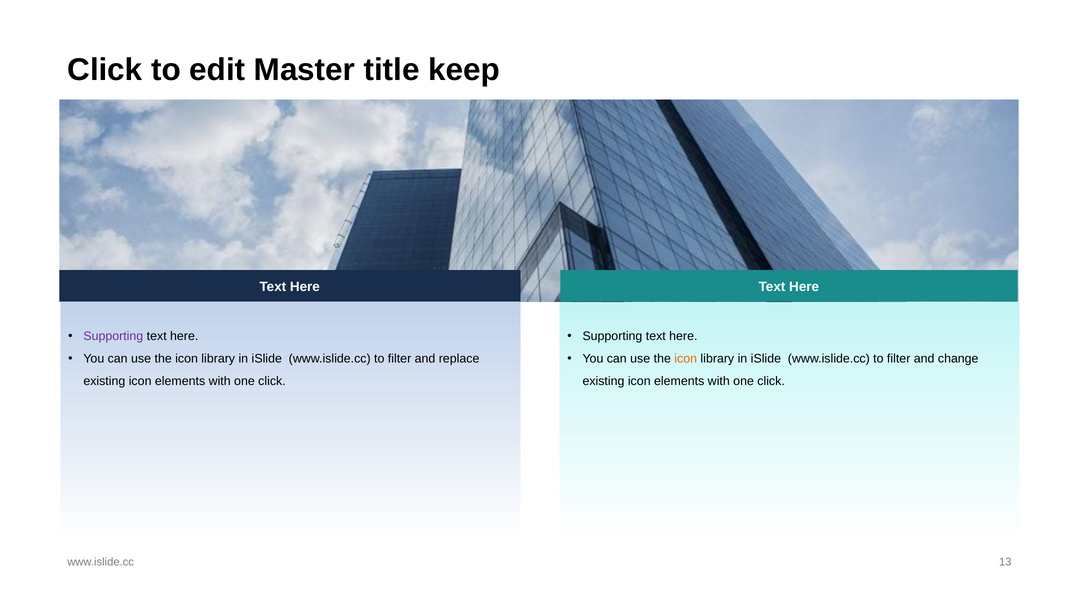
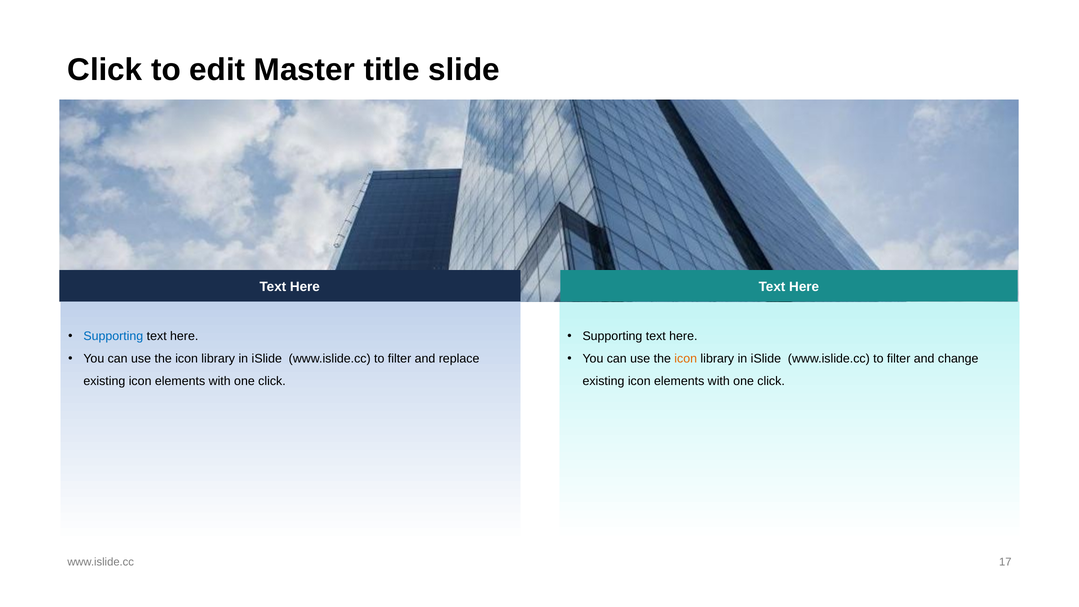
keep: keep -> slide
Supporting at (113, 336) colour: purple -> blue
13: 13 -> 17
